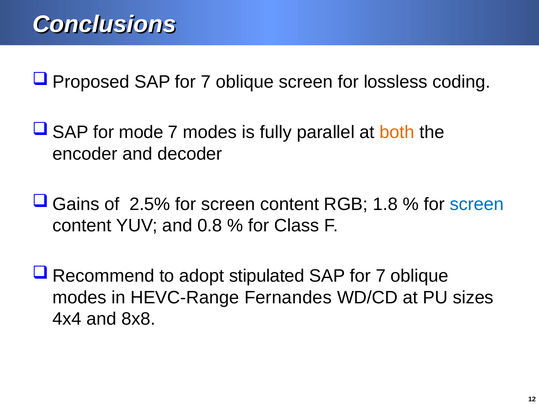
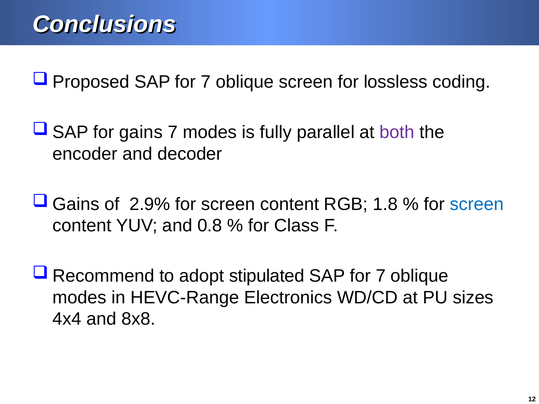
mode: mode -> gains
both colour: orange -> purple
2.5%: 2.5% -> 2.9%
Fernandes: Fernandes -> Electronics
